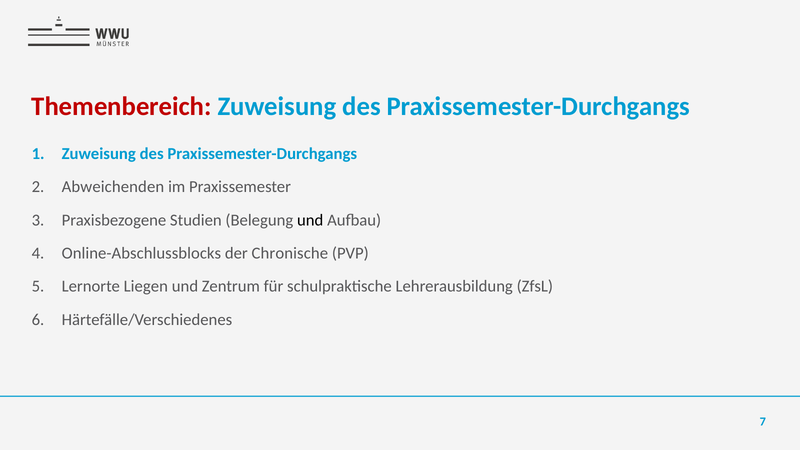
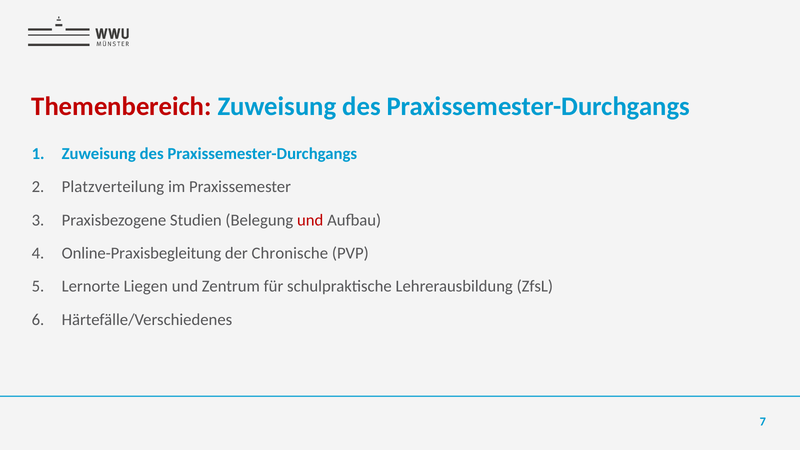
Abweichenden: Abweichenden -> Platzverteilung
und at (310, 220) colour: black -> red
Online-Abschlussblocks: Online-Abschlussblocks -> Online-Praxisbegleitung
